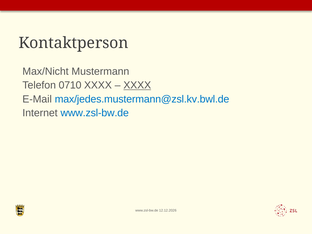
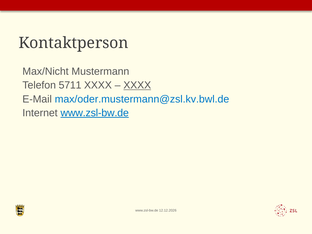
0710: 0710 -> 5711
max/jedes.mustermann@zsl.kv.bwl.de: max/jedes.mustermann@zsl.kv.bwl.de -> max/oder.mustermann@zsl.kv.bwl.de
www.zsl-bw.de at (95, 113) underline: none -> present
